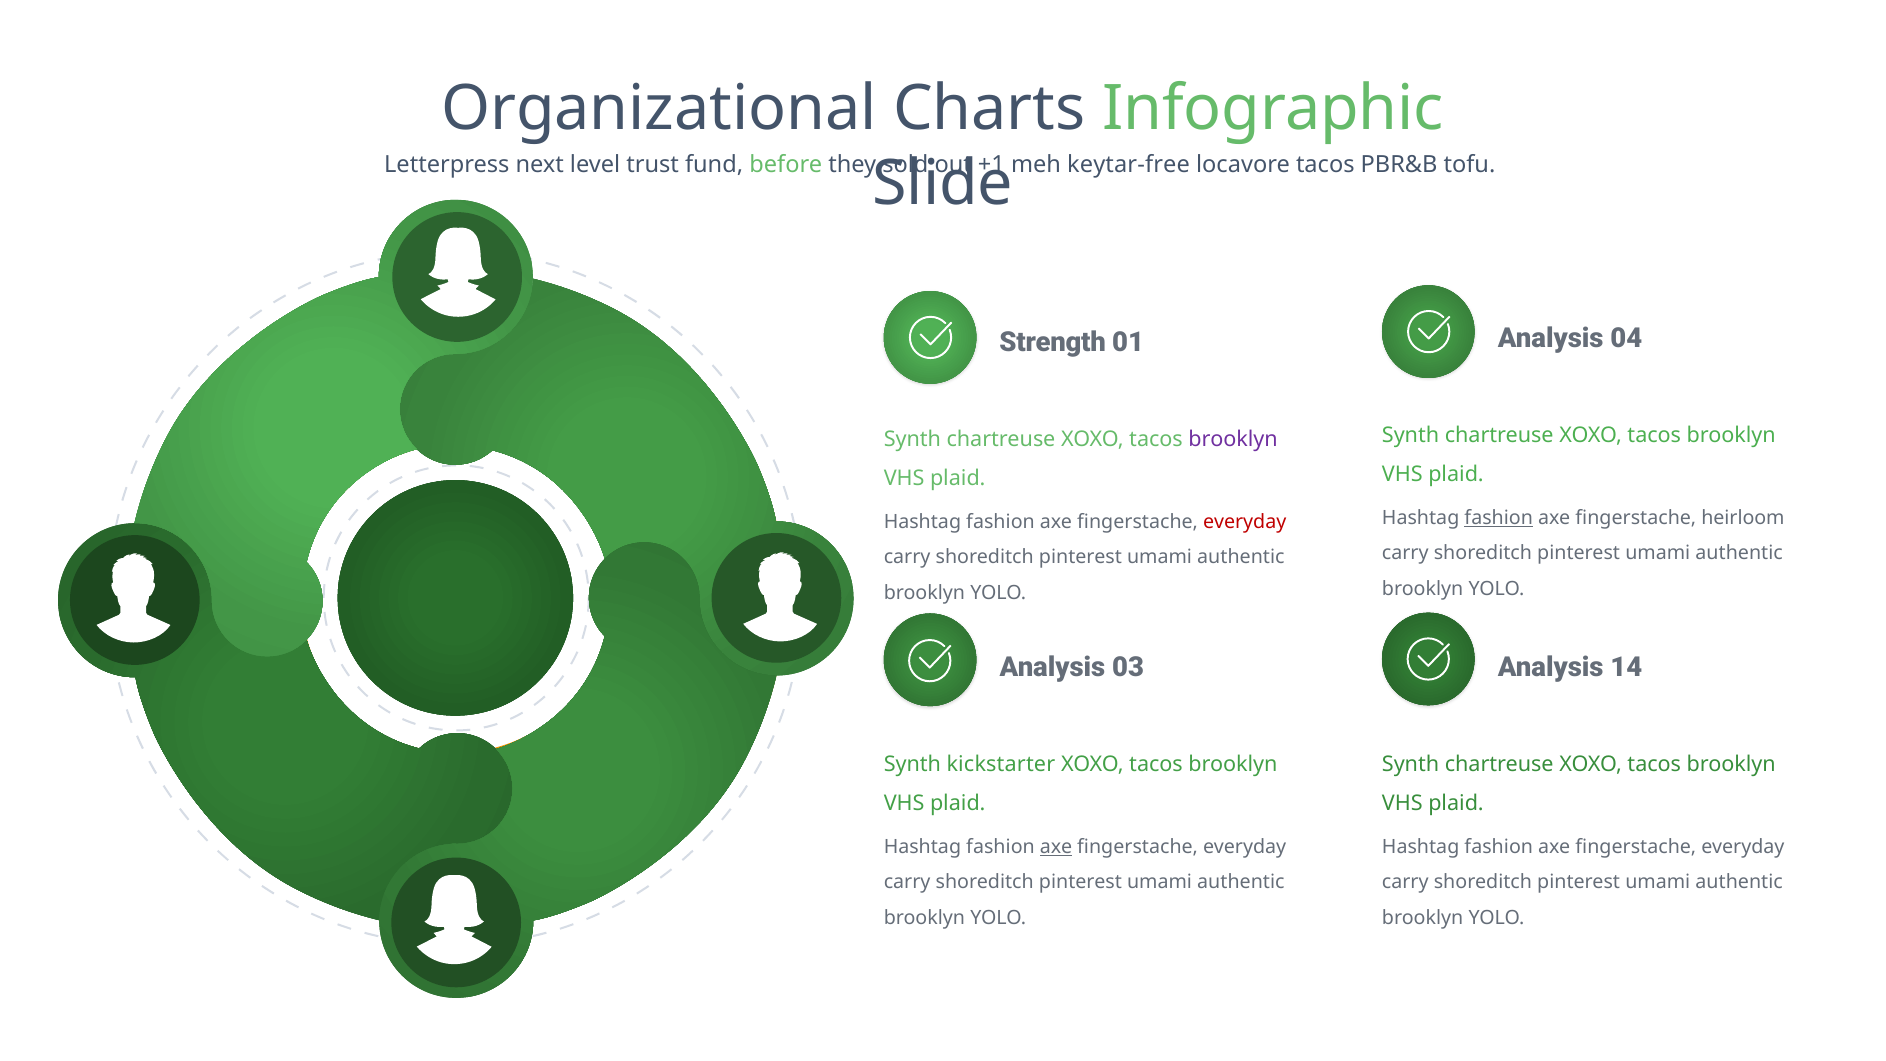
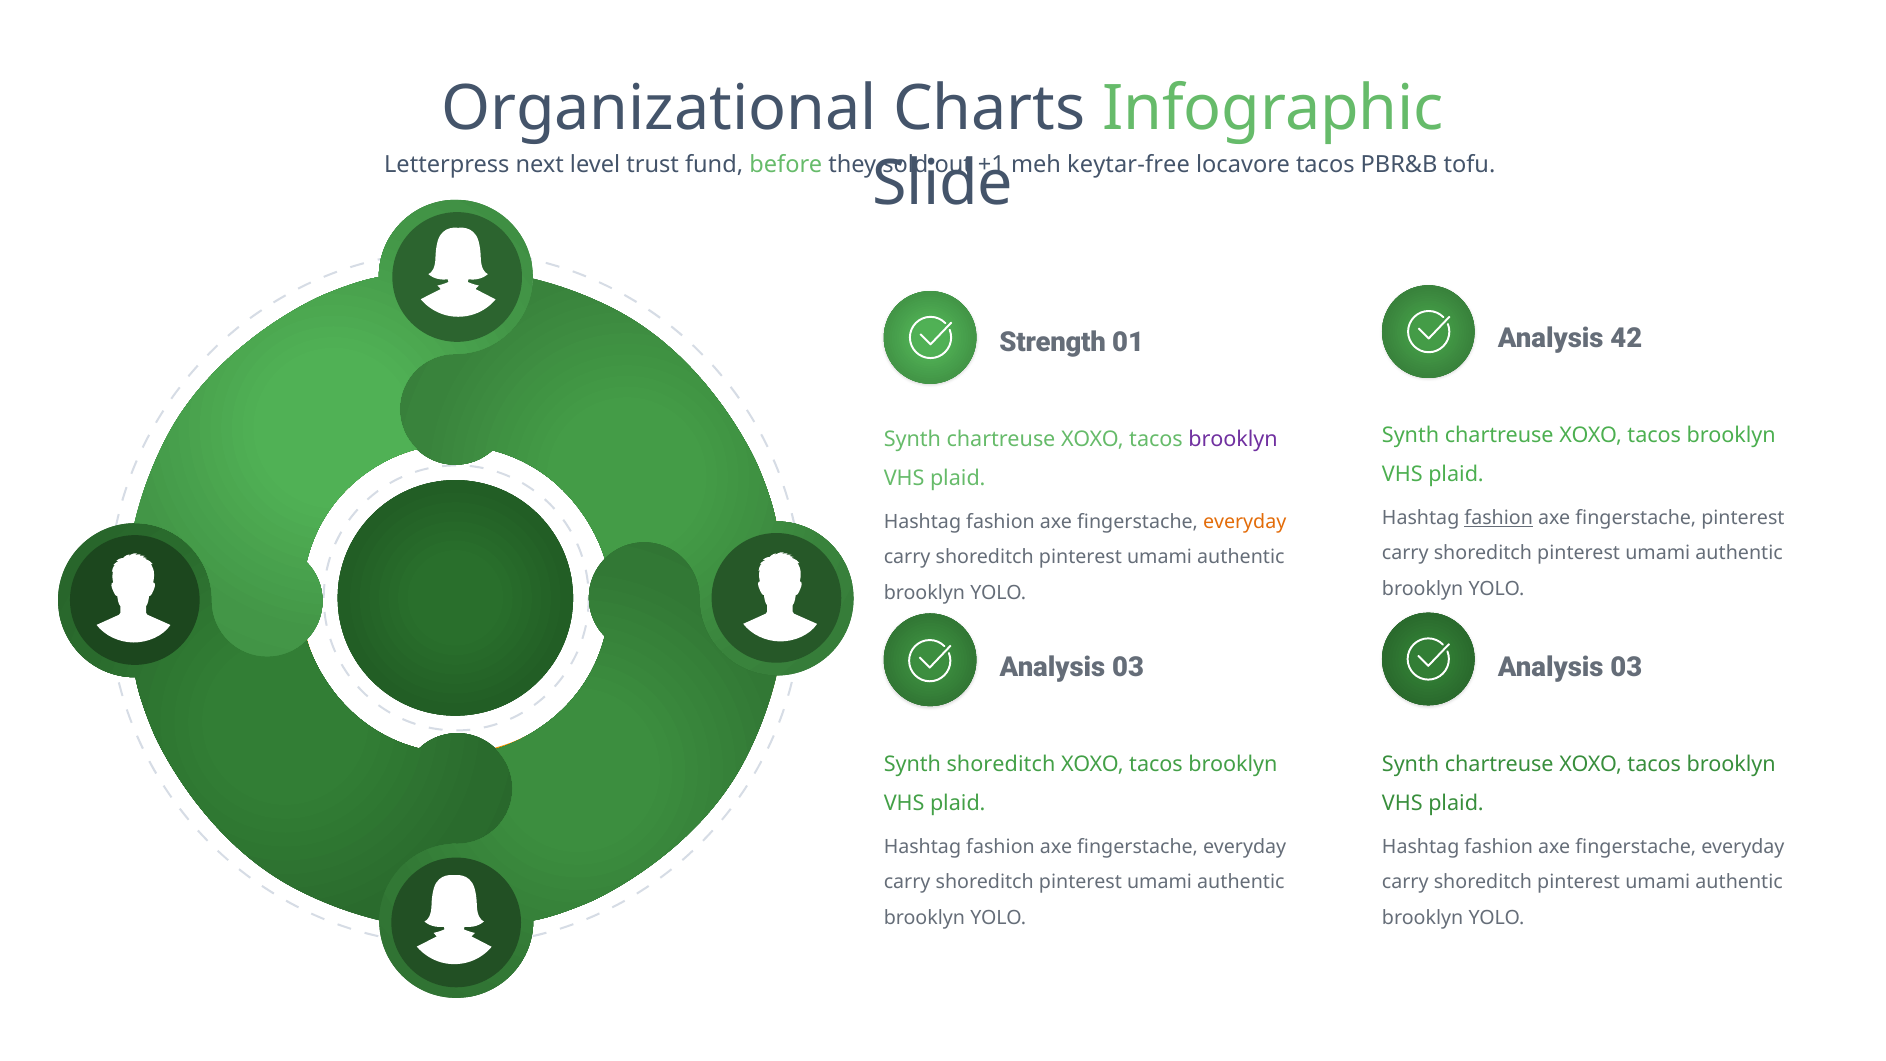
04: 04 -> 42
fingerstache heirloom: heirloom -> pinterest
everyday at (1245, 522) colour: red -> orange
14 at (1626, 667): 14 -> 03
Synth kickstarter: kickstarter -> shoreditch
axe at (1056, 847) underline: present -> none
